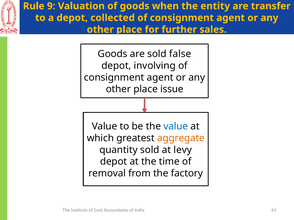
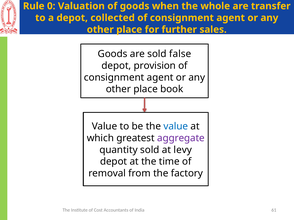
9: 9 -> 0
entity: entity -> whole
involving: involving -> provision
issue: issue -> book
aggregate colour: orange -> purple
